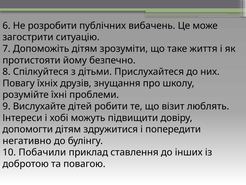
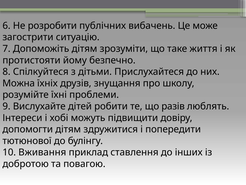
Повагу: Повагу -> Можна
візит: візит -> разів
негативно: негативно -> тютюнової
Побачили: Побачили -> Вживання
